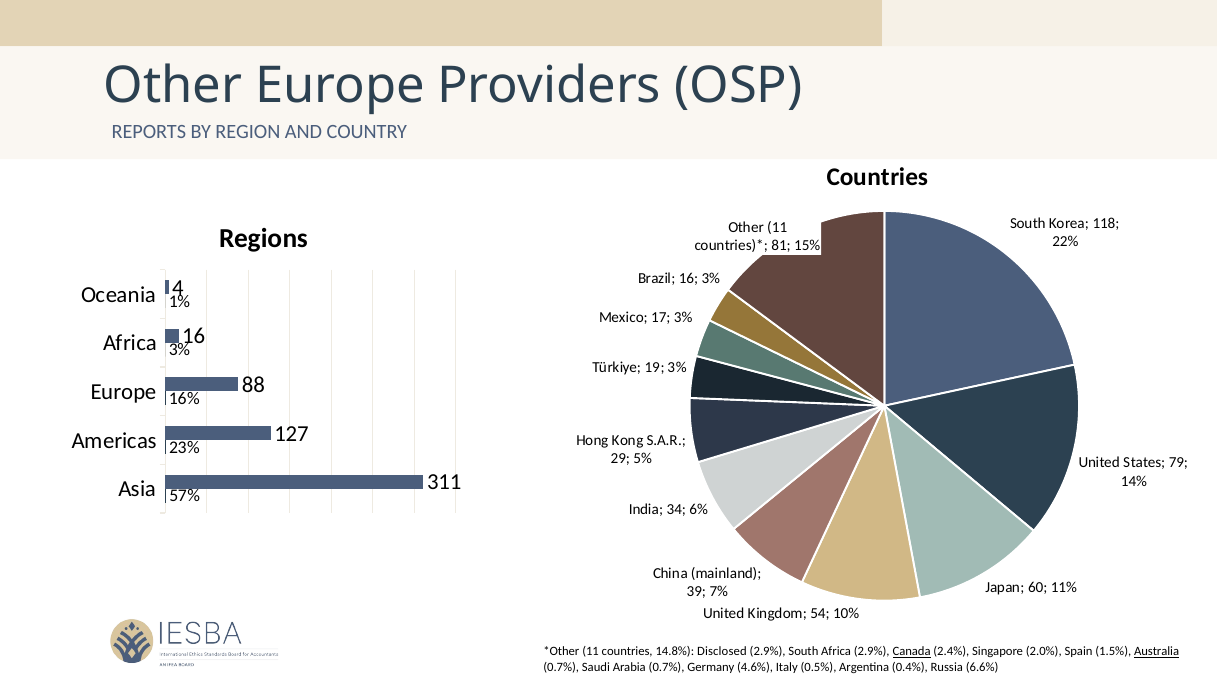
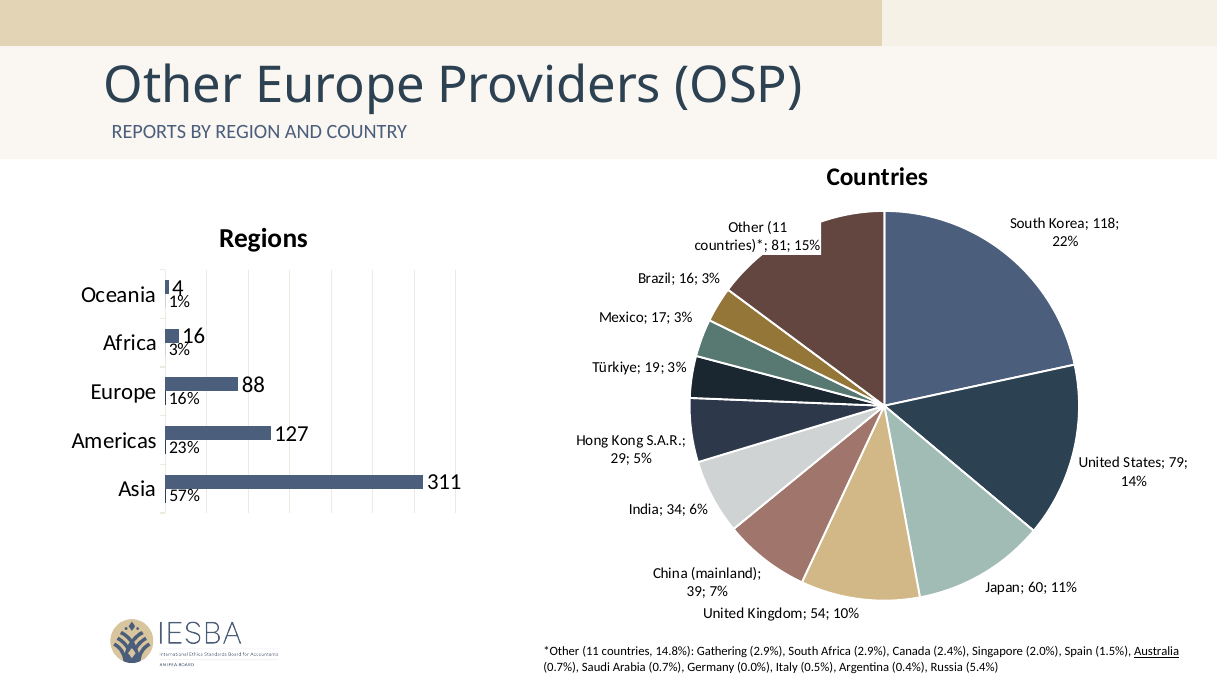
Disclosed: Disclosed -> Gathering
Canada underline: present -> none
4.6%: 4.6% -> 0.0%
6.6%: 6.6% -> 5.4%
